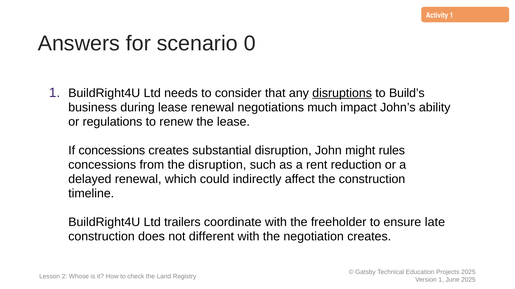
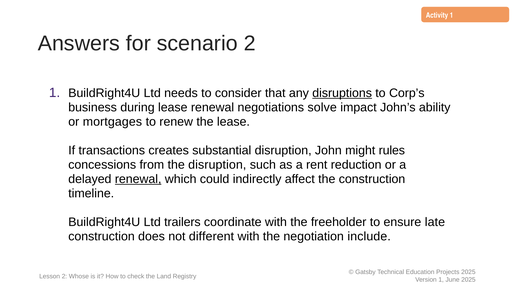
scenario 0: 0 -> 2
Build’s: Build’s -> Corp’s
much: much -> solve
regulations: regulations -> mortgages
If concessions: concessions -> transactions
renewal at (138, 180) underline: none -> present
negotiation creates: creates -> include
